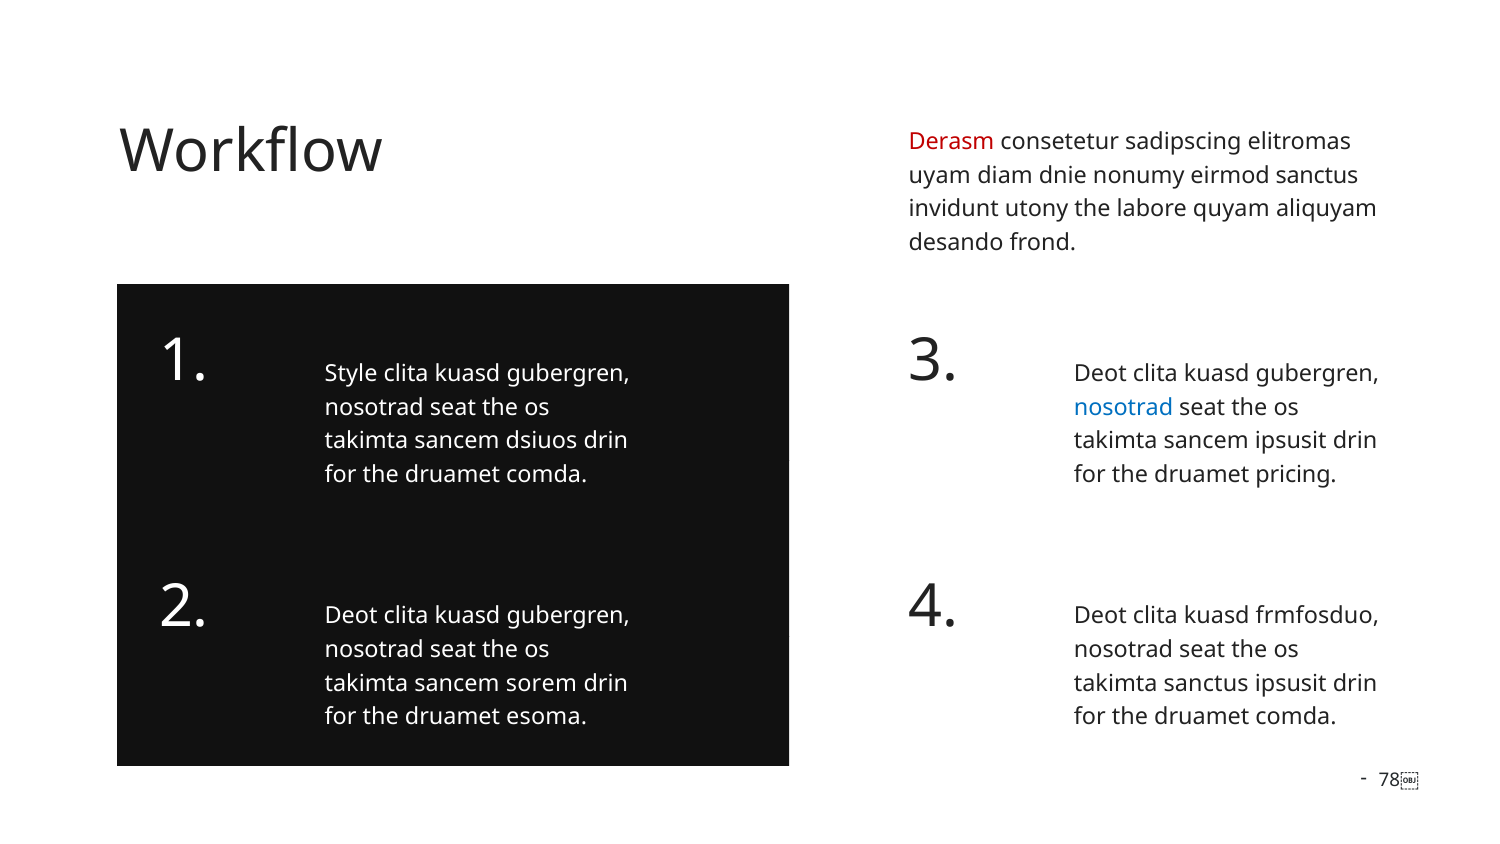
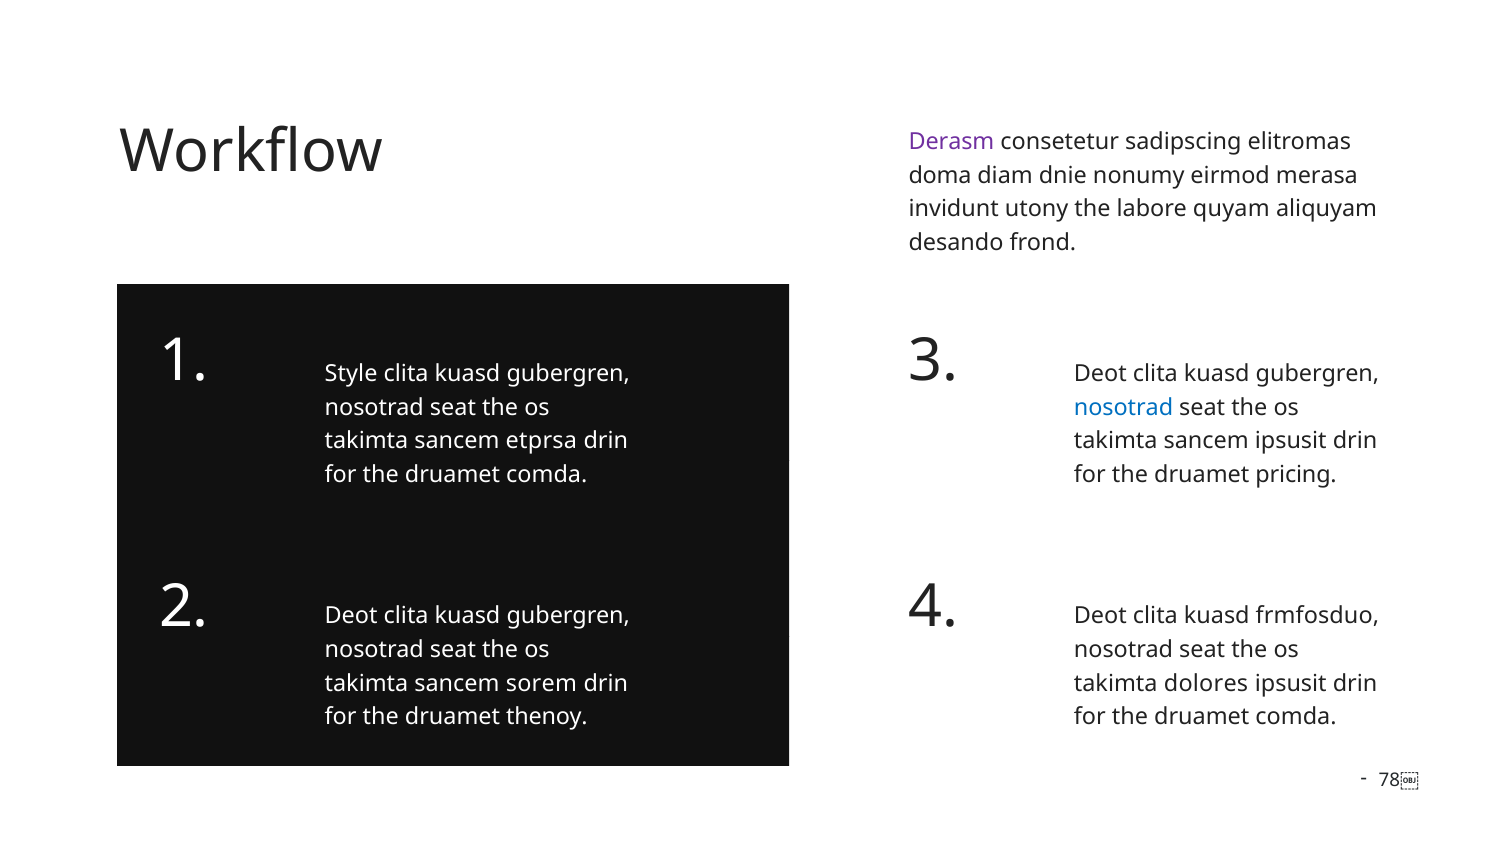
Derasm colour: red -> purple
uyam: uyam -> doma
eirmod sanctus: sanctus -> merasa
dsiuos: dsiuos -> etprsa
takimta sanctus: sanctus -> dolores
esoma: esoma -> thenoy
